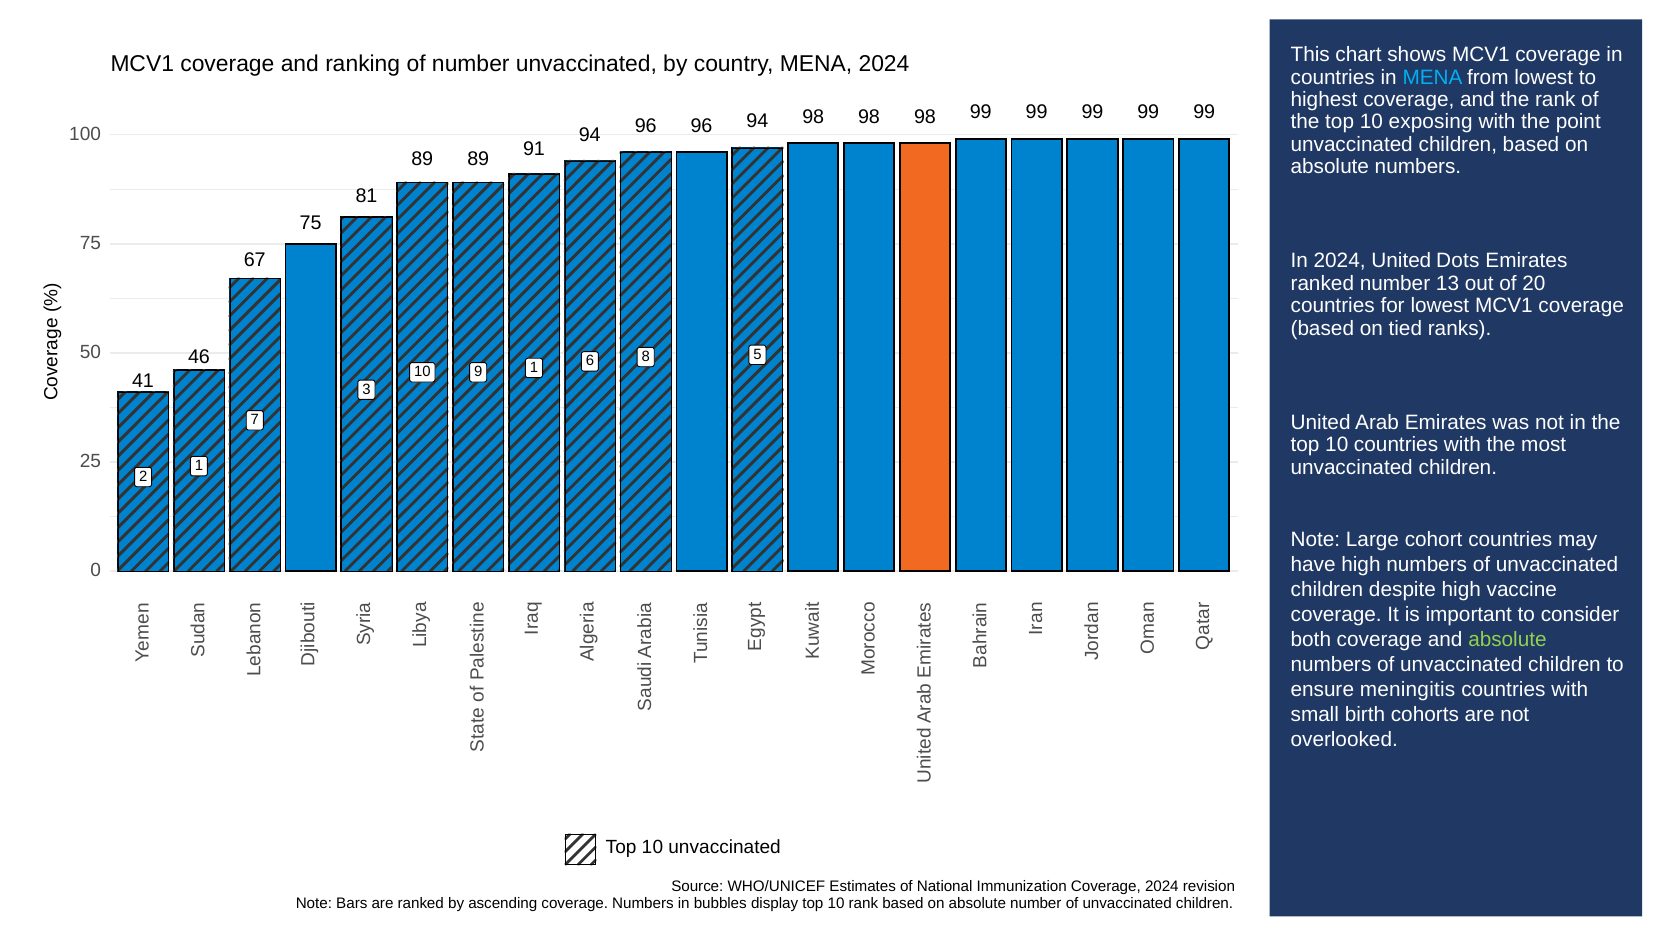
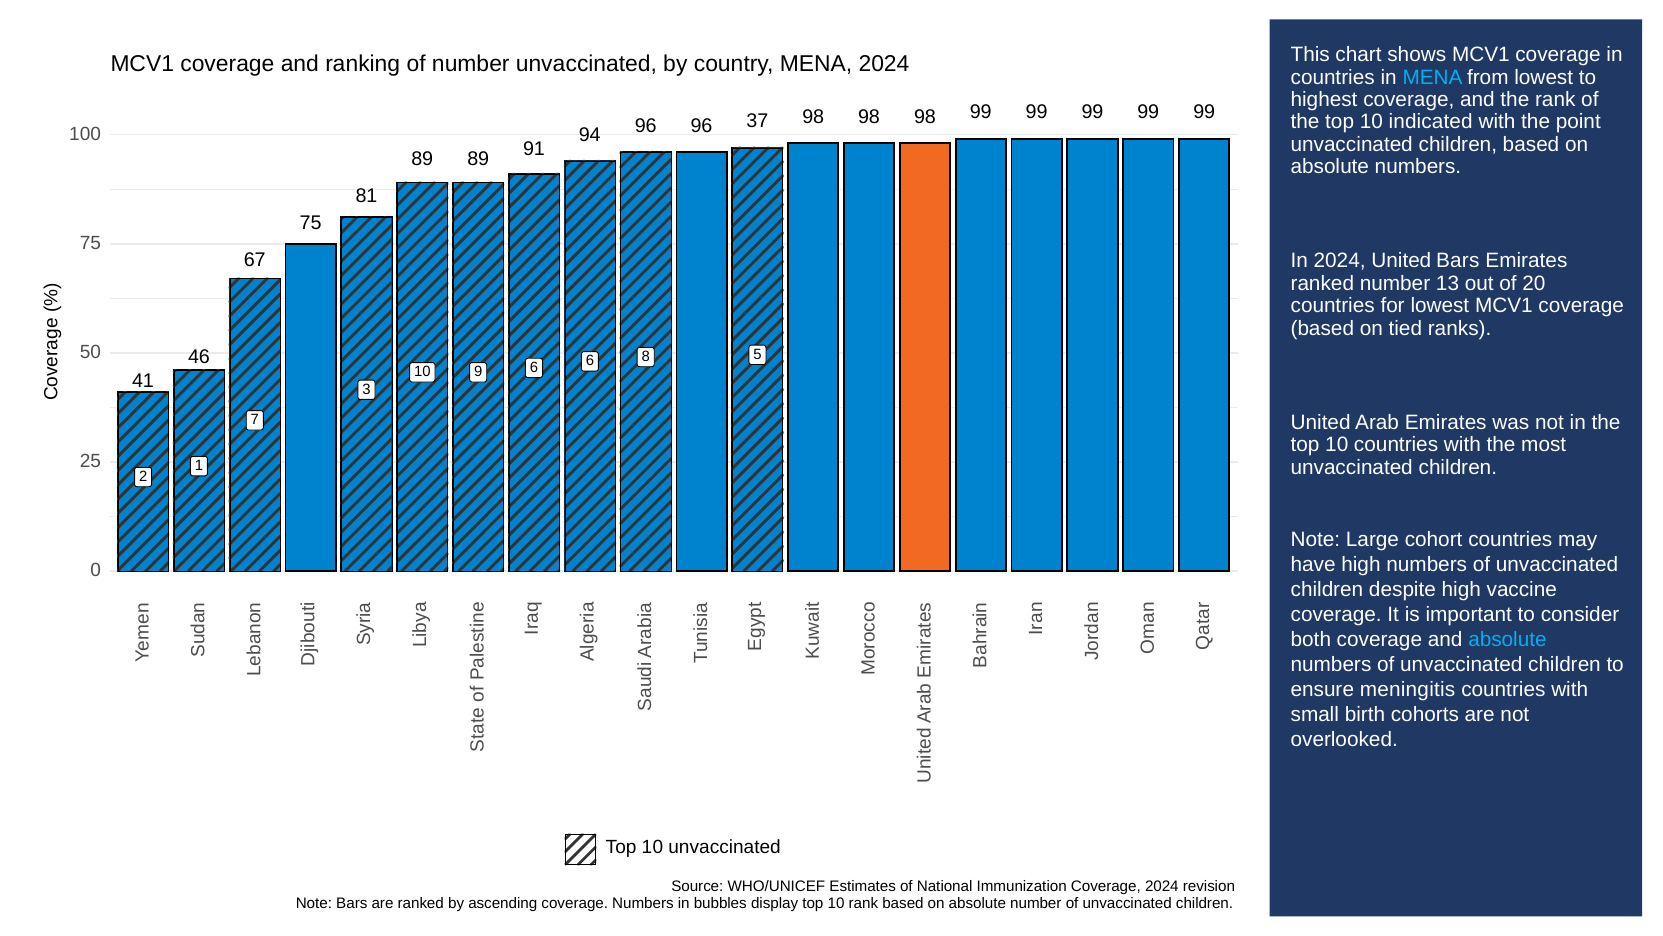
exposing: exposing -> indicated
96 94: 94 -> 37
United Dots: Dots -> Bars
10 1: 1 -> 6
absolute at (1507, 639) colour: light green -> light blue
